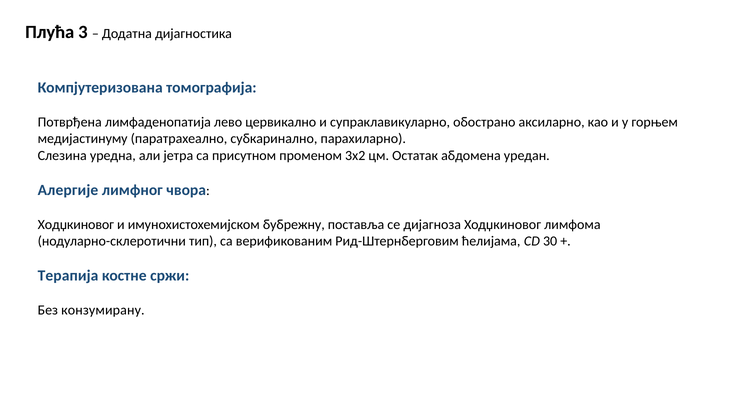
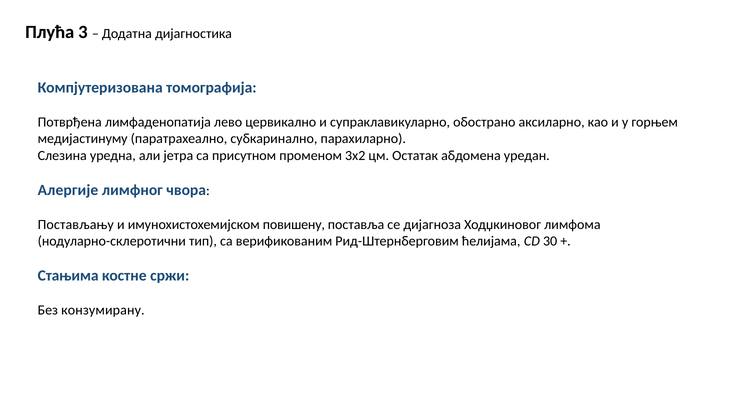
Ходџкиновог at (76, 225): Ходџкиновог -> Постављању
бубрежну: бубрежну -> повишену
Терапија: Терапија -> Стањима
